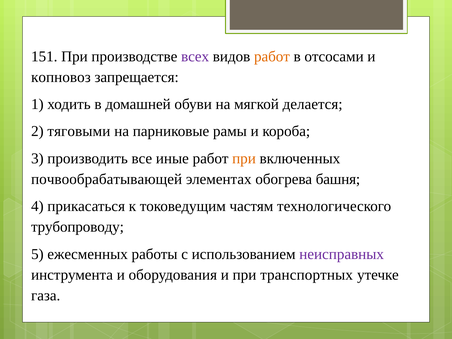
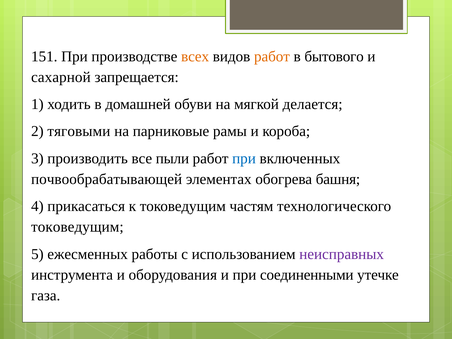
всех colour: purple -> orange
отсосами: отсосами -> бытового
копновоз: копновоз -> сахарной
иные: иные -> пыли
при at (244, 158) colour: orange -> blue
трубопроводу at (77, 227): трубопроводу -> токоведущим
транспортных: транспортных -> соединенными
